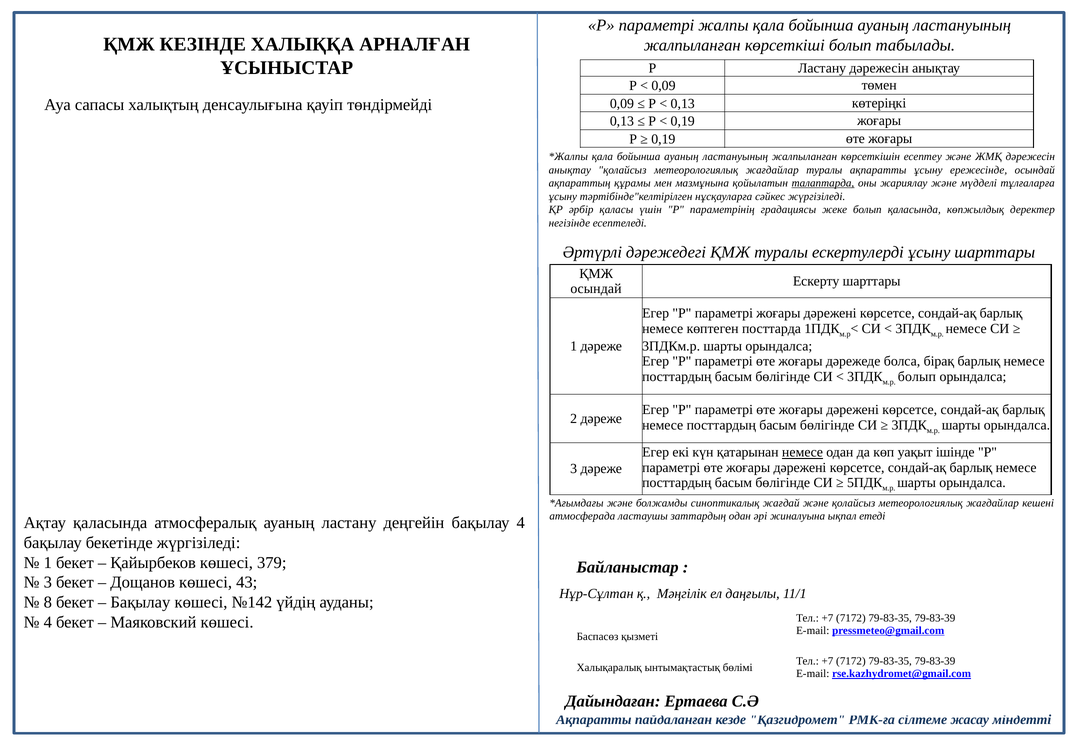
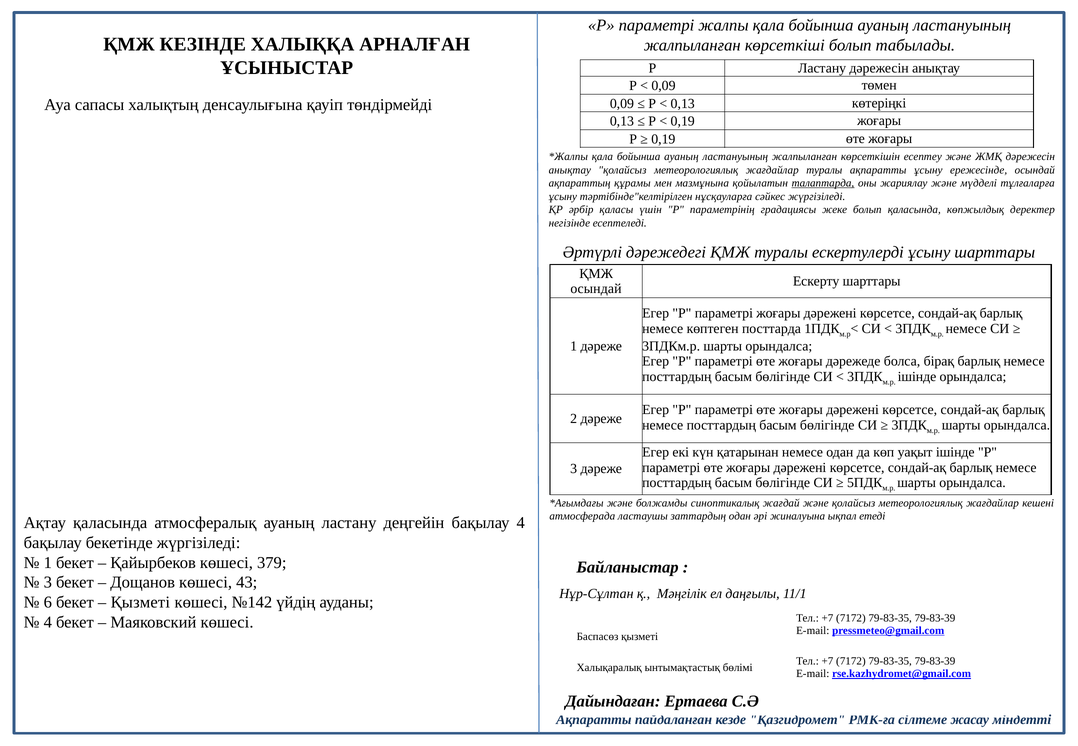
болып at (917, 377): болып -> ішінде
немесе at (802, 453) underline: present -> none
8: 8 -> 6
Бақылау at (140, 603): Бақылау -> Қызметі
